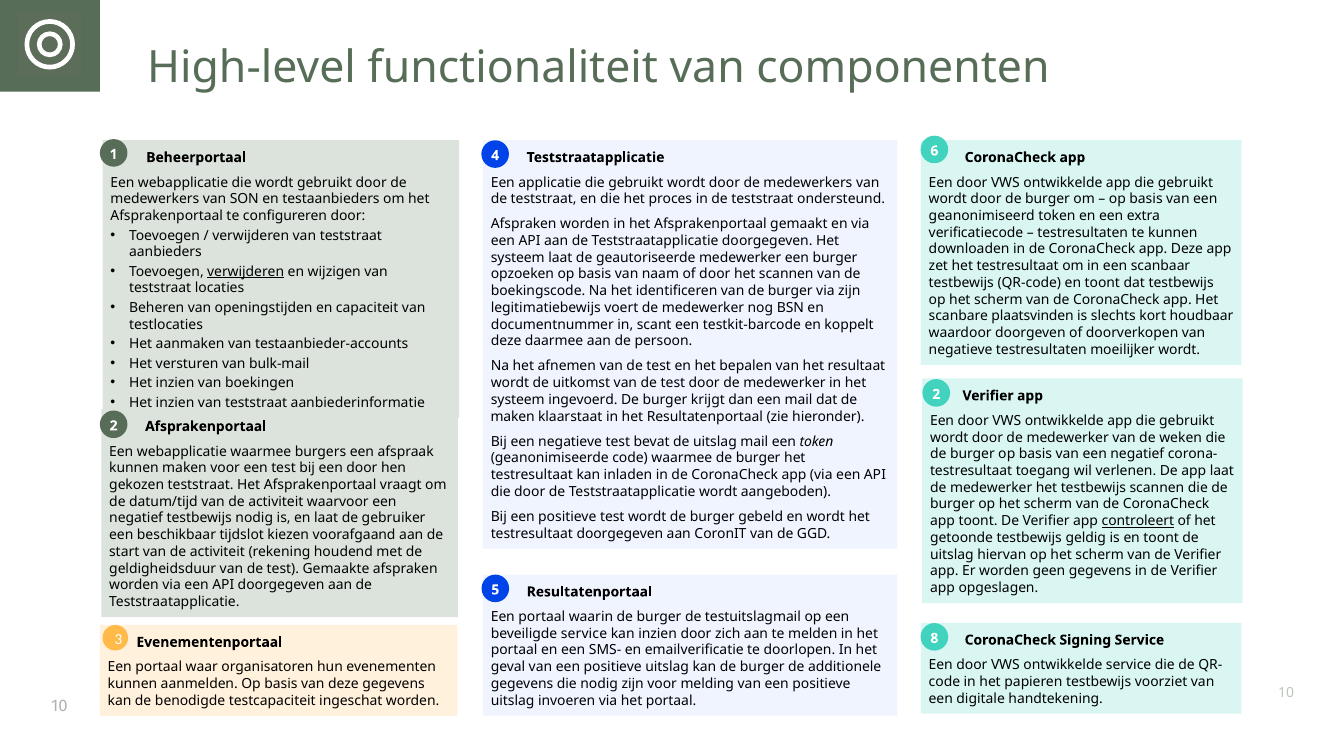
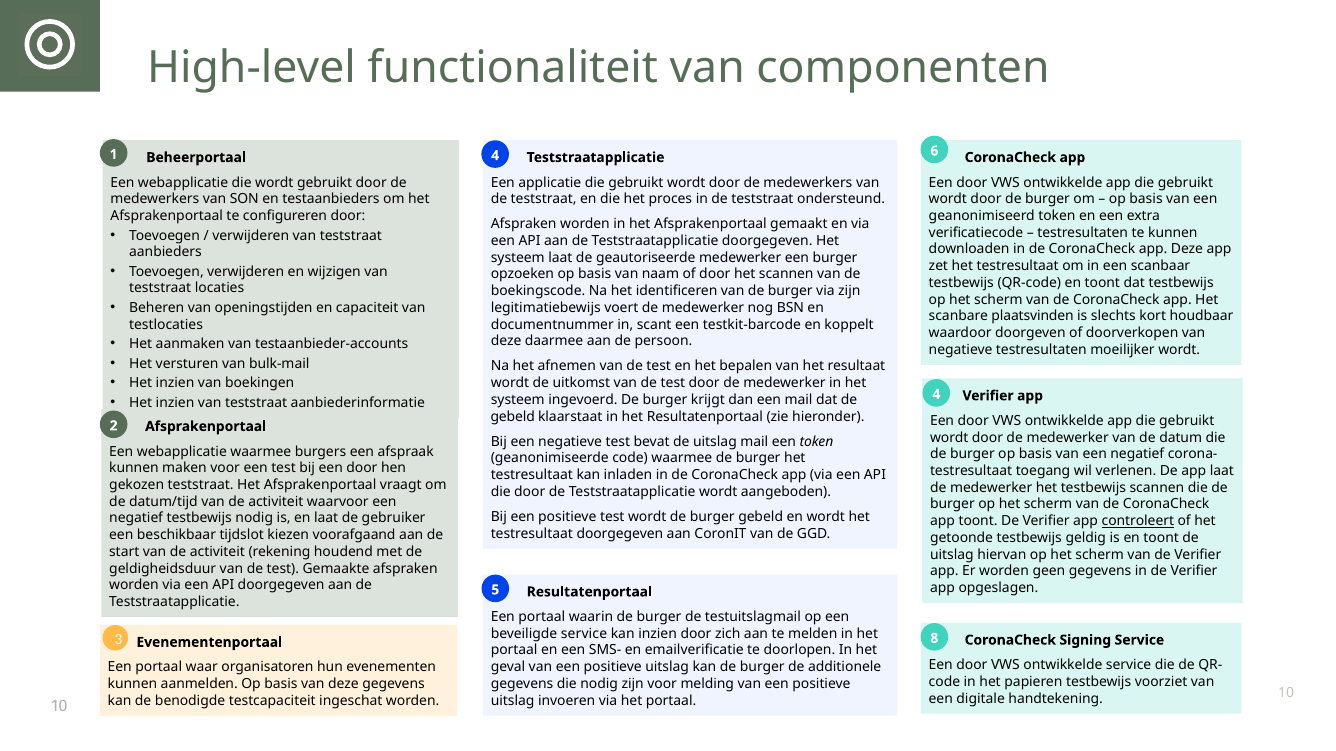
verwijderen at (246, 272) underline: present -> none
2 at (936, 395): 2 -> 4
maken at (513, 417): maken -> gebeld
weken: weken -> datum
